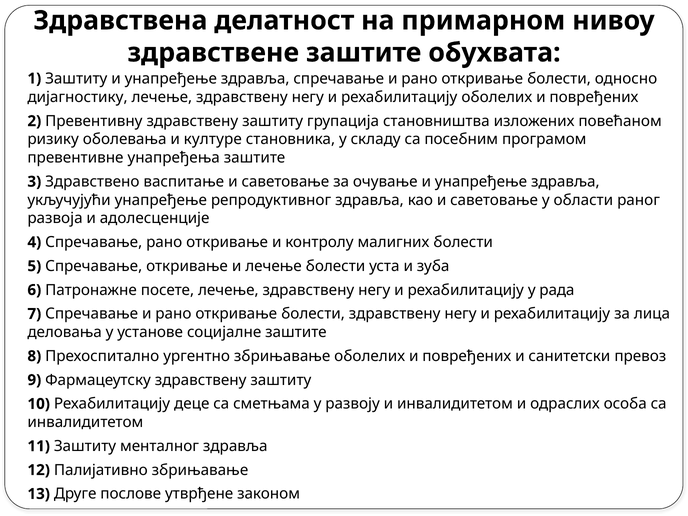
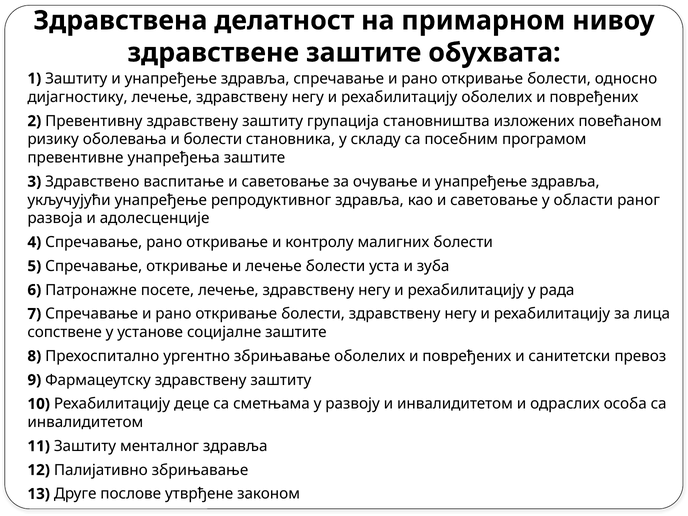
и културе: културе -> болести
деловања: деловања -> сопствене
